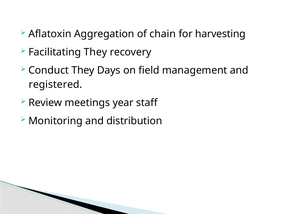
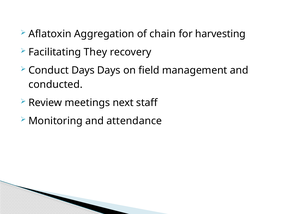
Conduct They: They -> Days
registered: registered -> conducted
year: year -> next
distribution: distribution -> attendance
